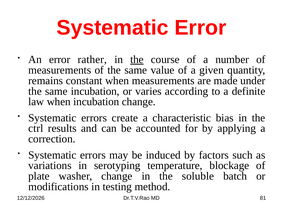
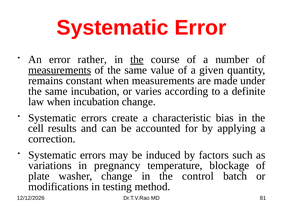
measurements at (60, 70) underline: none -> present
ctrl: ctrl -> cell
serotyping: serotyping -> pregnancy
soluble: soluble -> control
